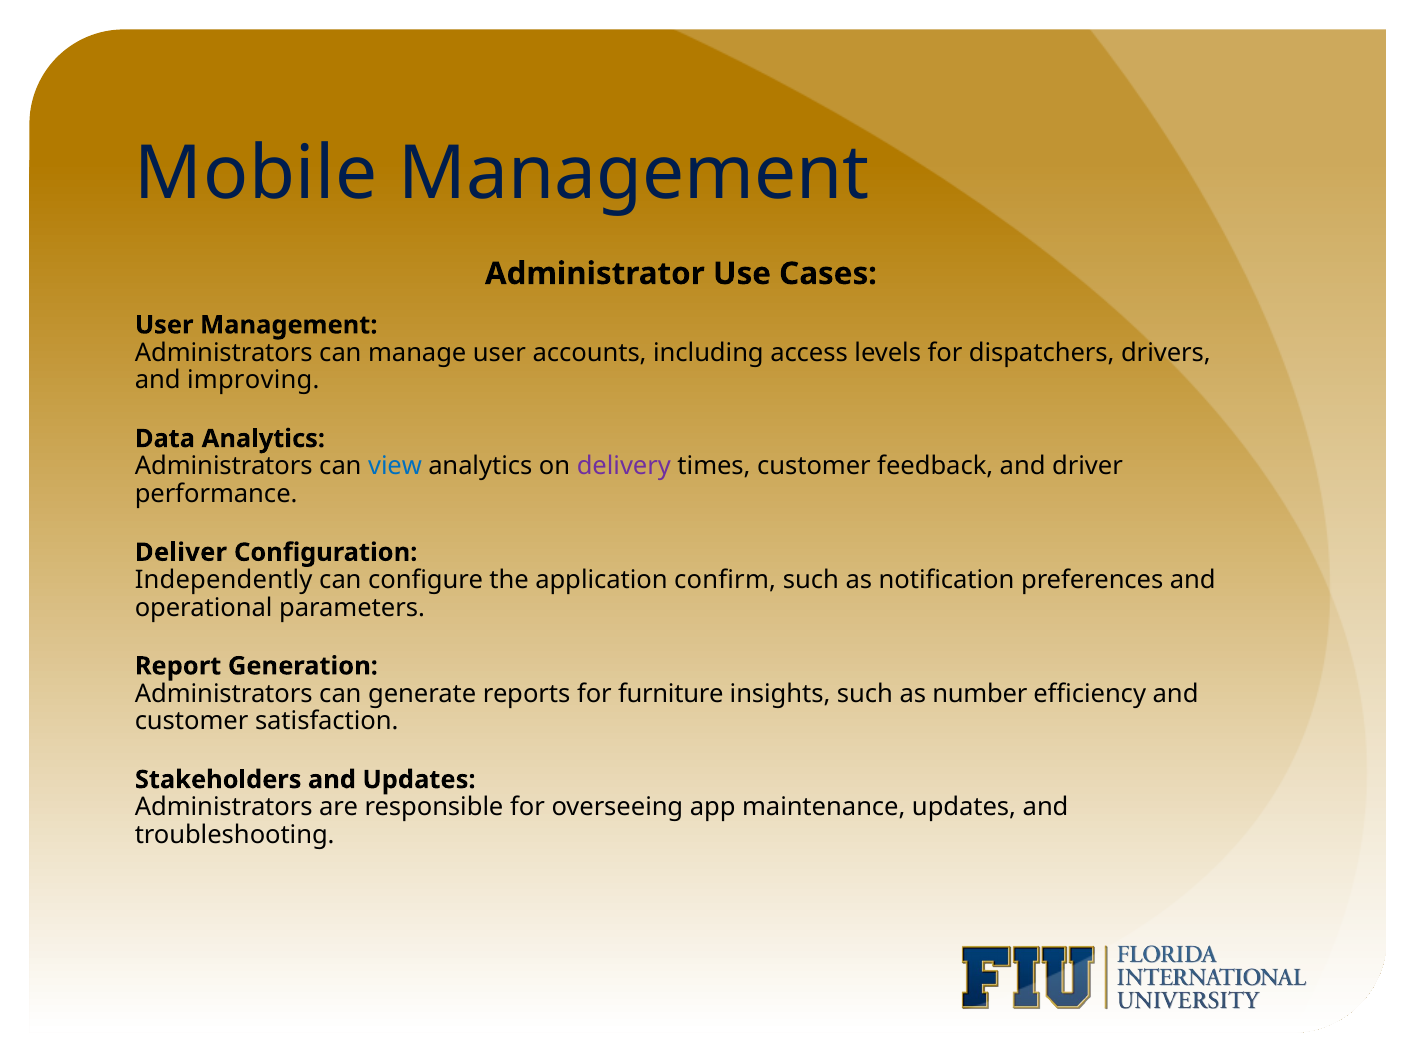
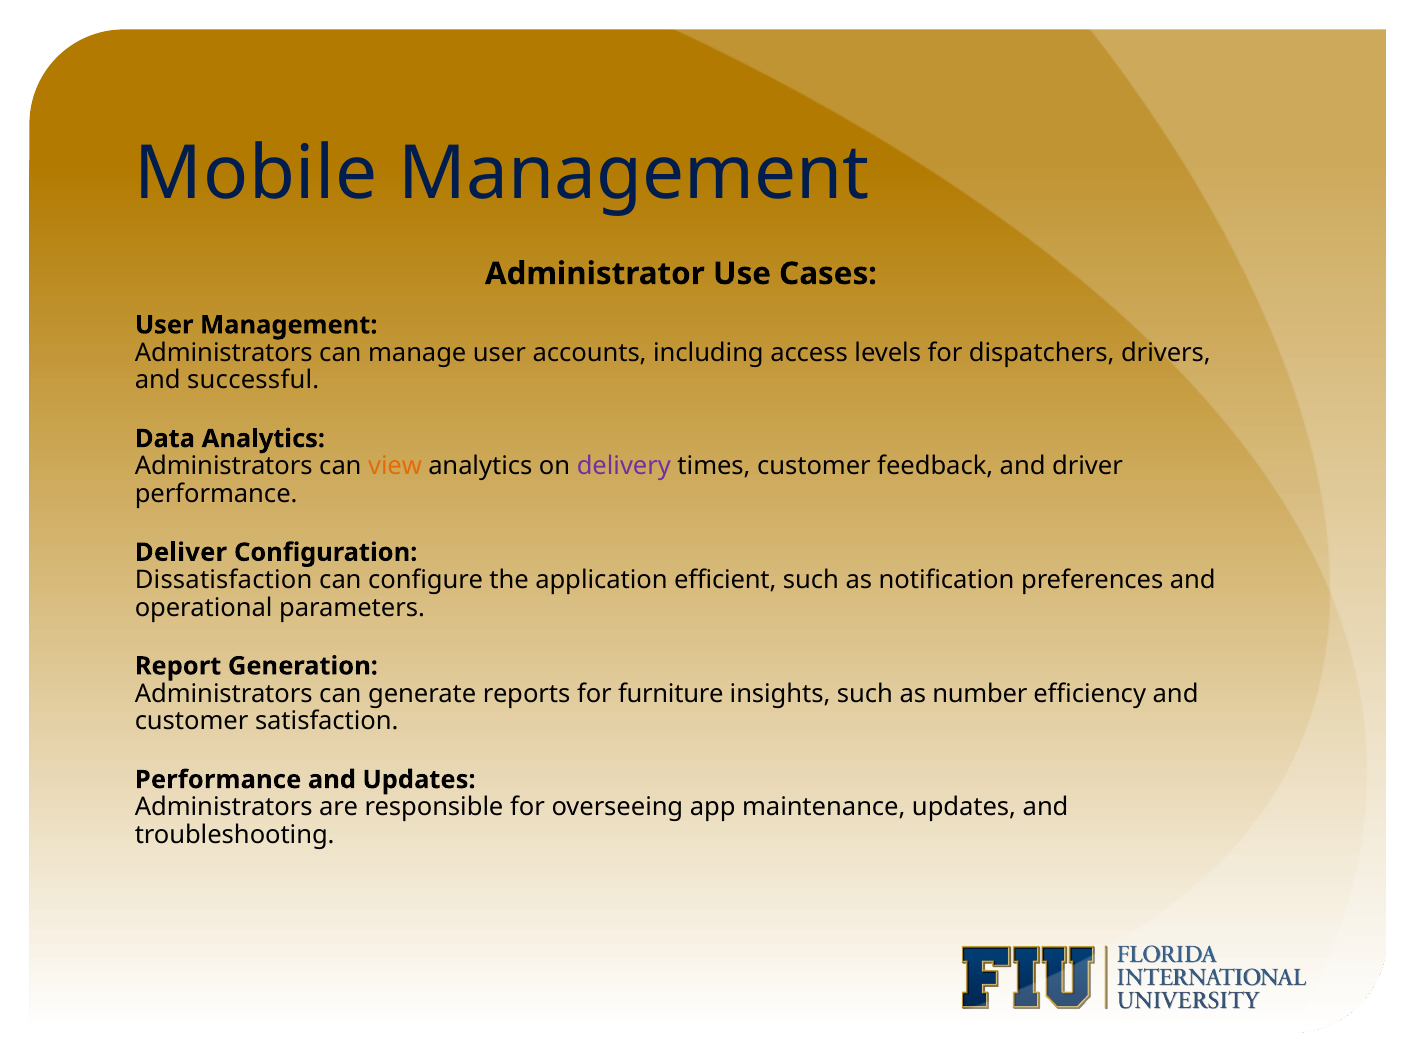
improving: improving -> successful
view colour: blue -> orange
Independently: Independently -> Dissatisfaction
confirm: confirm -> efficient
Stakeholders at (218, 780): Stakeholders -> Performance
